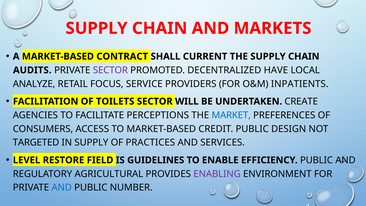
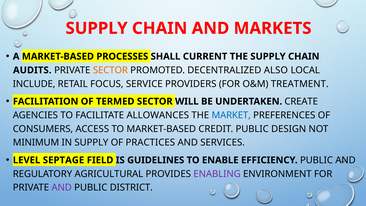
CONTRACT: CONTRACT -> PROCESSES
SECTOR at (110, 70) colour: purple -> orange
HAVE: HAVE -> ALSO
ANALYZE: ANALYZE -> INCLUDE
INPATIENTS: INPATIENTS -> TREATMENT
TOILETS: TOILETS -> TERMED
PERCEPTIONS: PERCEPTIONS -> ALLOWANCES
TARGETED: TARGETED -> MINIMUM
RESTORE: RESTORE -> SEPTAGE
AND at (62, 187) colour: blue -> purple
NUMBER: NUMBER -> DISTRICT
